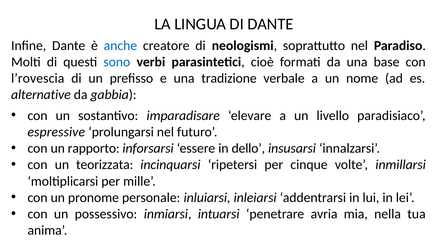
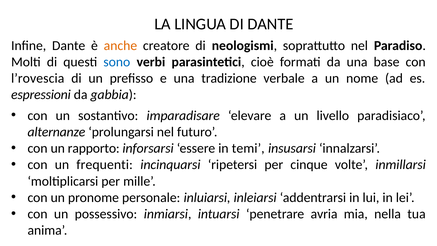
anche colour: blue -> orange
alternative: alternative -> espressioni
espressive: espressive -> alternanze
dello: dello -> temi
teorizzata: teorizzata -> frequenti
